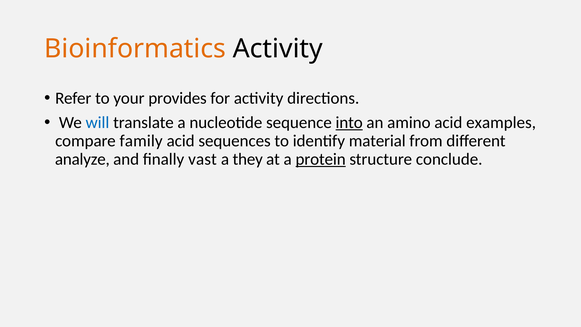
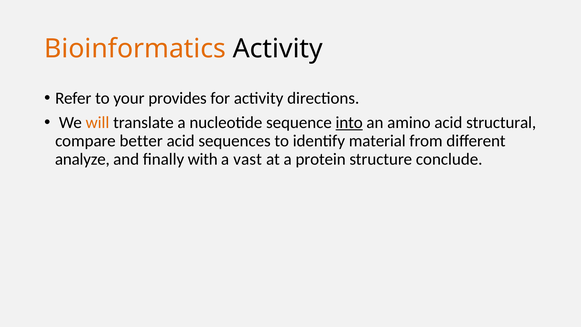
will colour: blue -> orange
examples: examples -> structural
family: family -> better
vast: vast -> with
they: they -> vast
protein underline: present -> none
